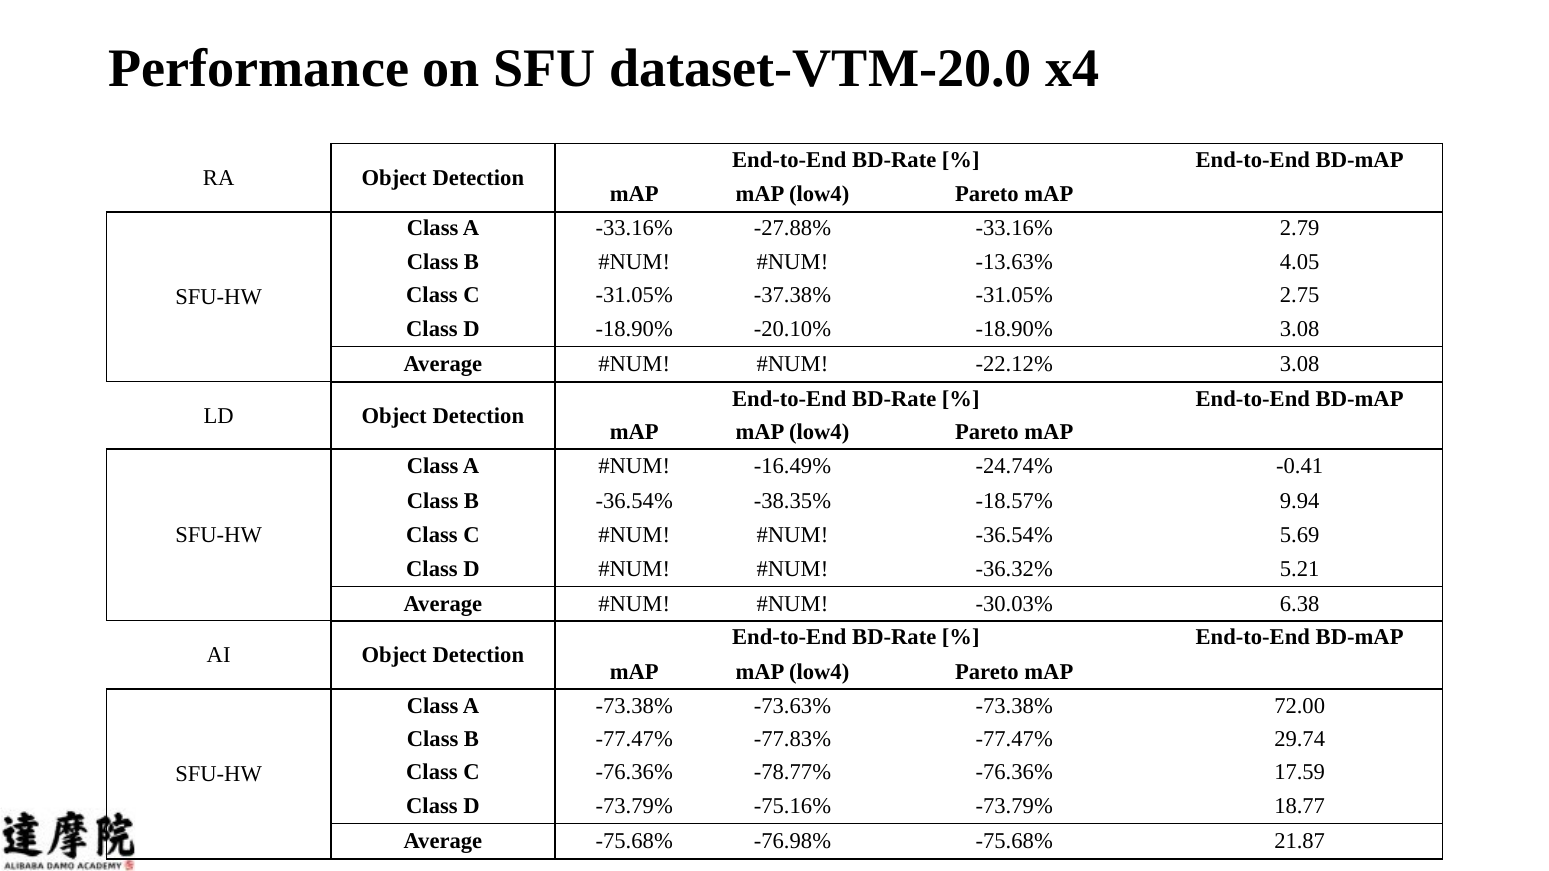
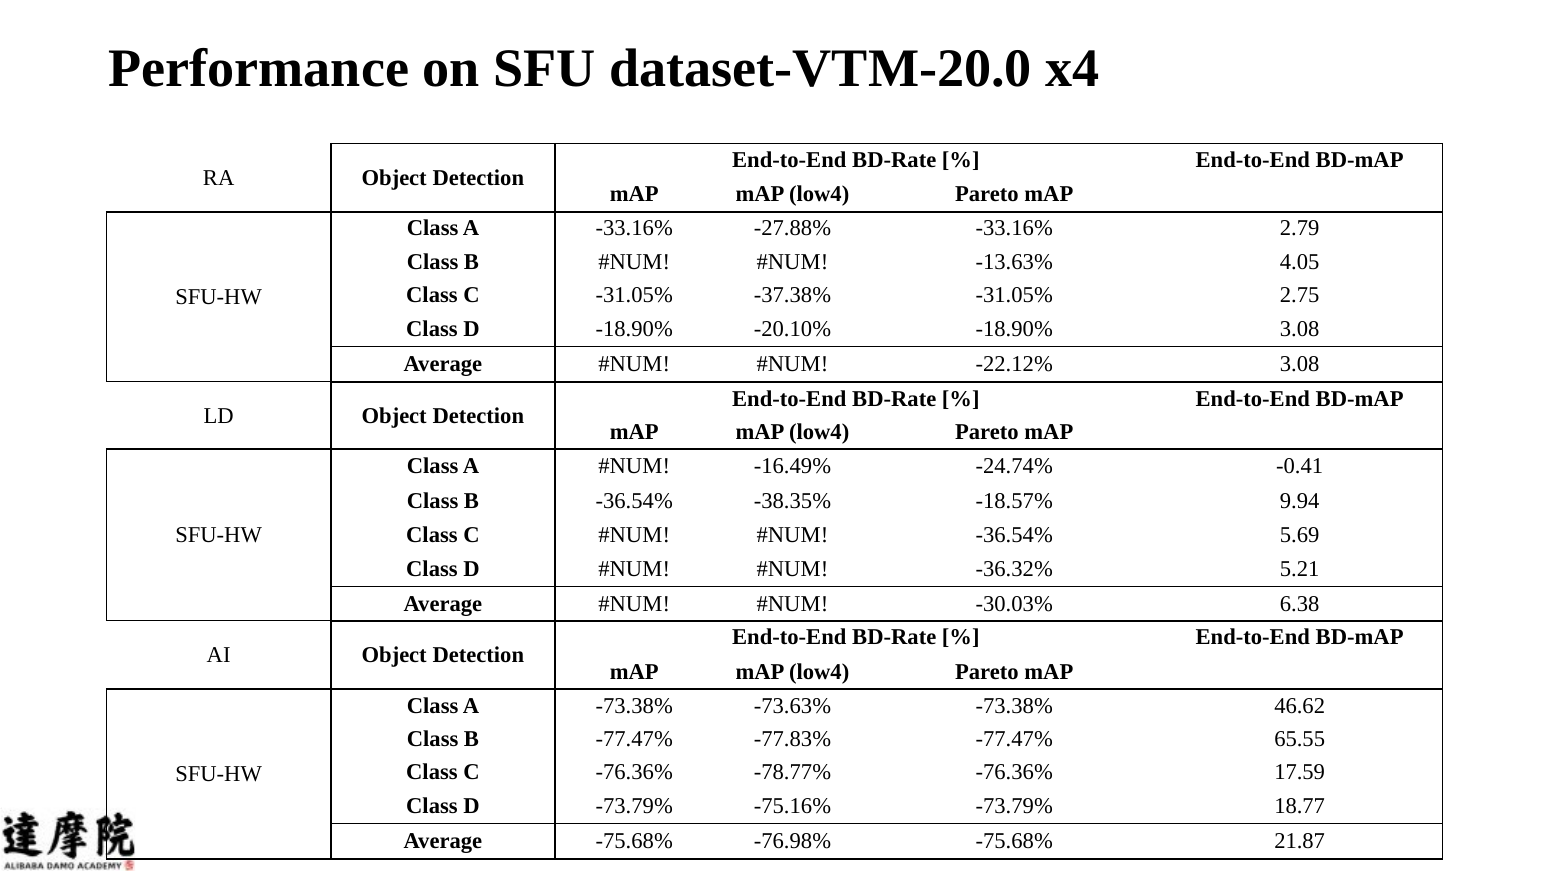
72.00: 72.00 -> 46.62
29.74: 29.74 -> 65.55
